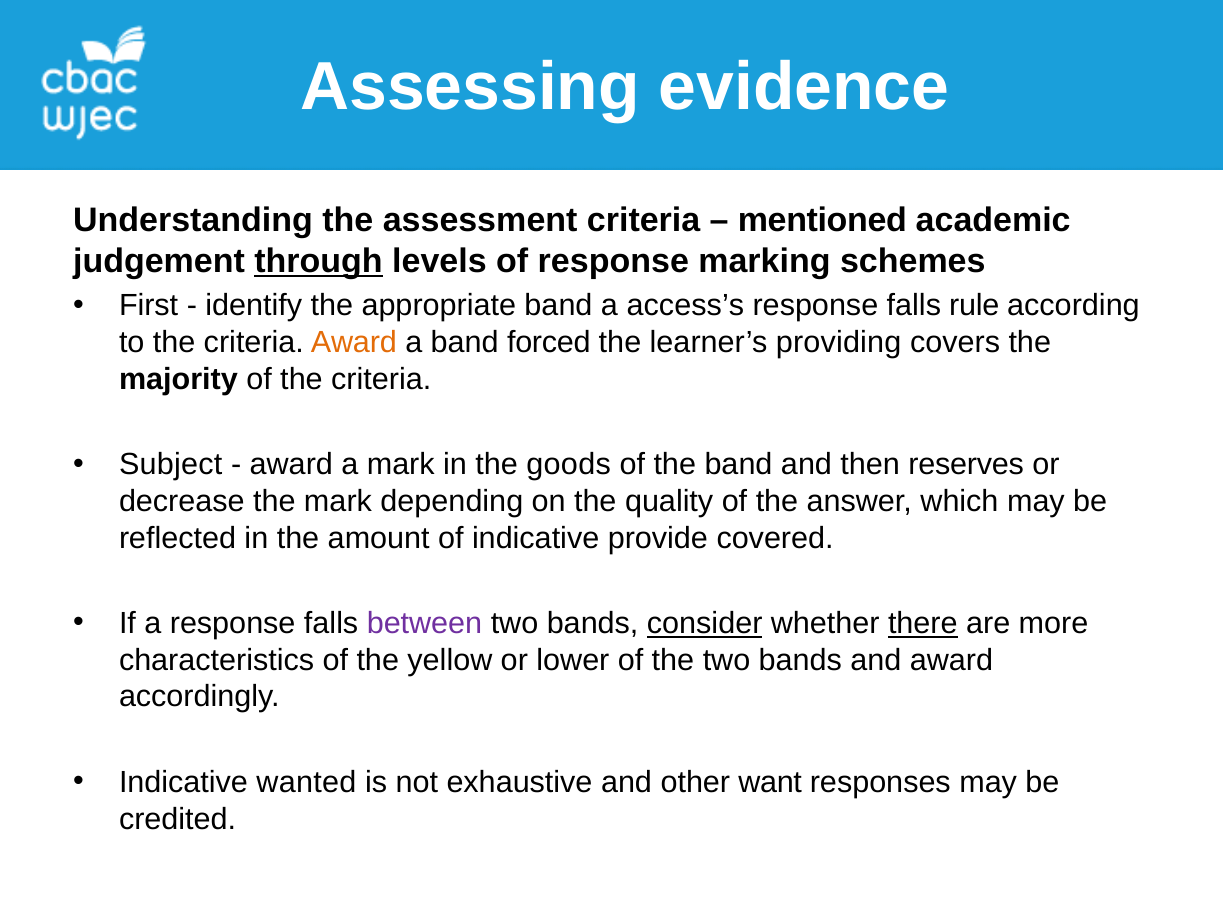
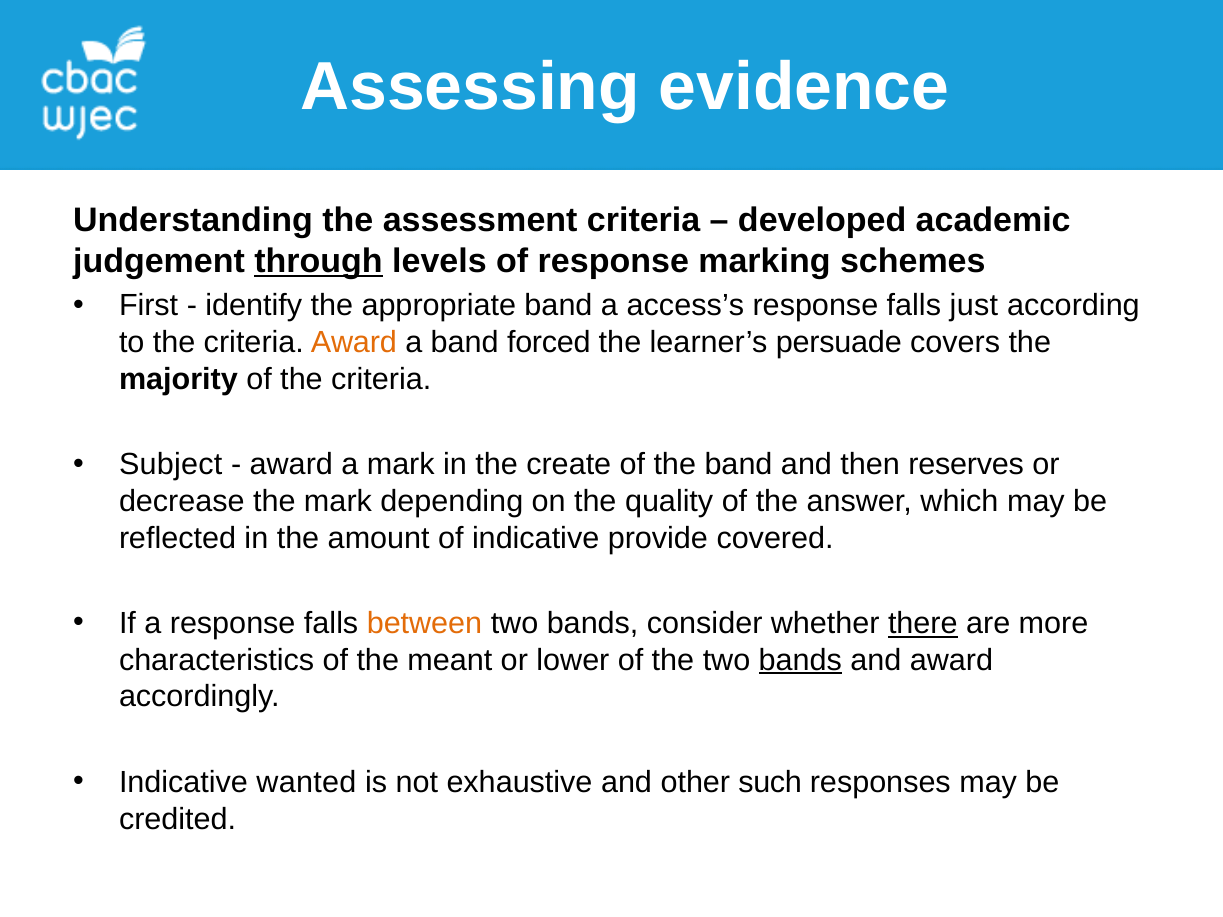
mentioned: mentioned -> developed
rule: rule -> just
providing: providing -> persuade
goods: goods -> create
between colour: purple -> orange
consider underline: present -> none
yellow: yellow -> meant
bands at (800, 660) underline: none -> present
want: want -> such
